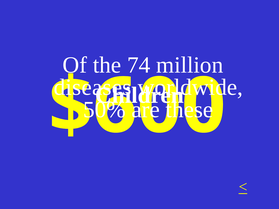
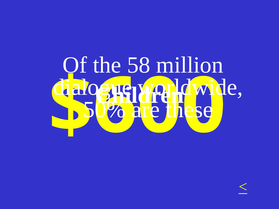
74: 74 -> 58
diseases: diseases -> dialogue
